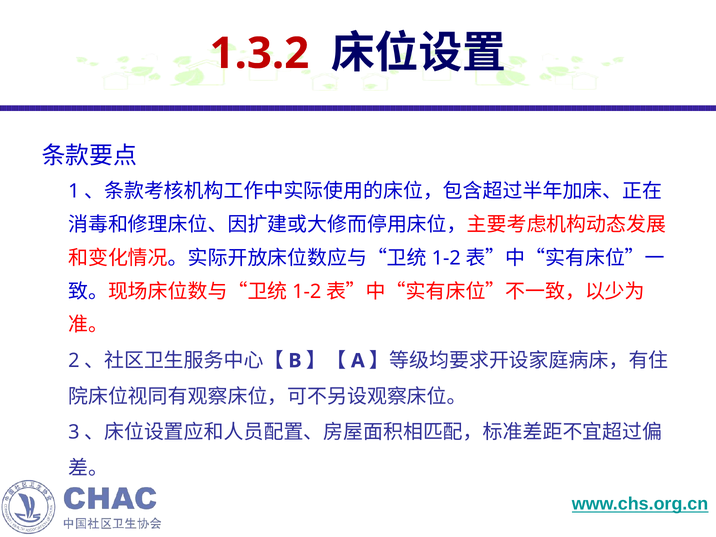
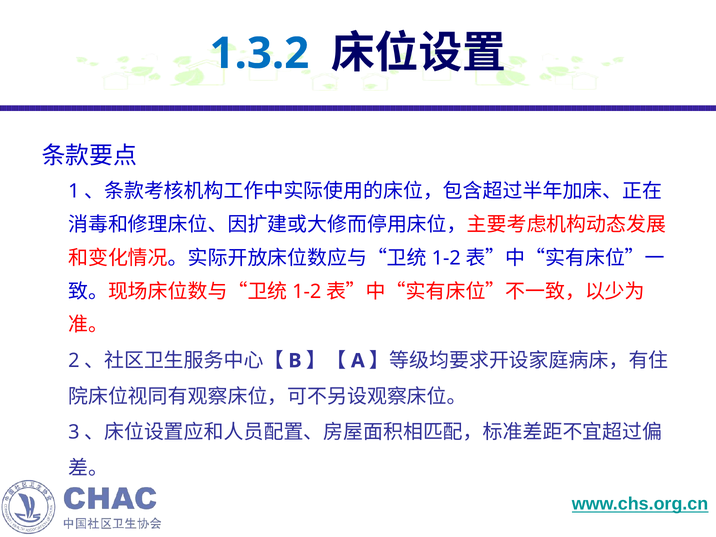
1.3.2 colour: red -> blue
